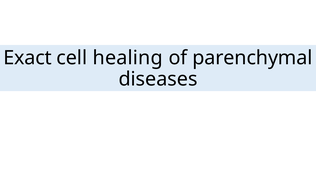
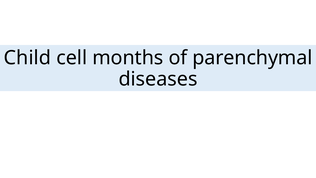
Exact: Exact -> Child
healing: healing -> months
